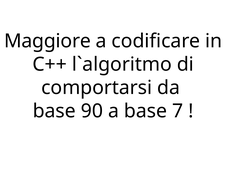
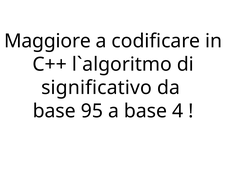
comportarsi: comportarsi -> significativo
90: 90 -> 95
7: 7 -> 4
